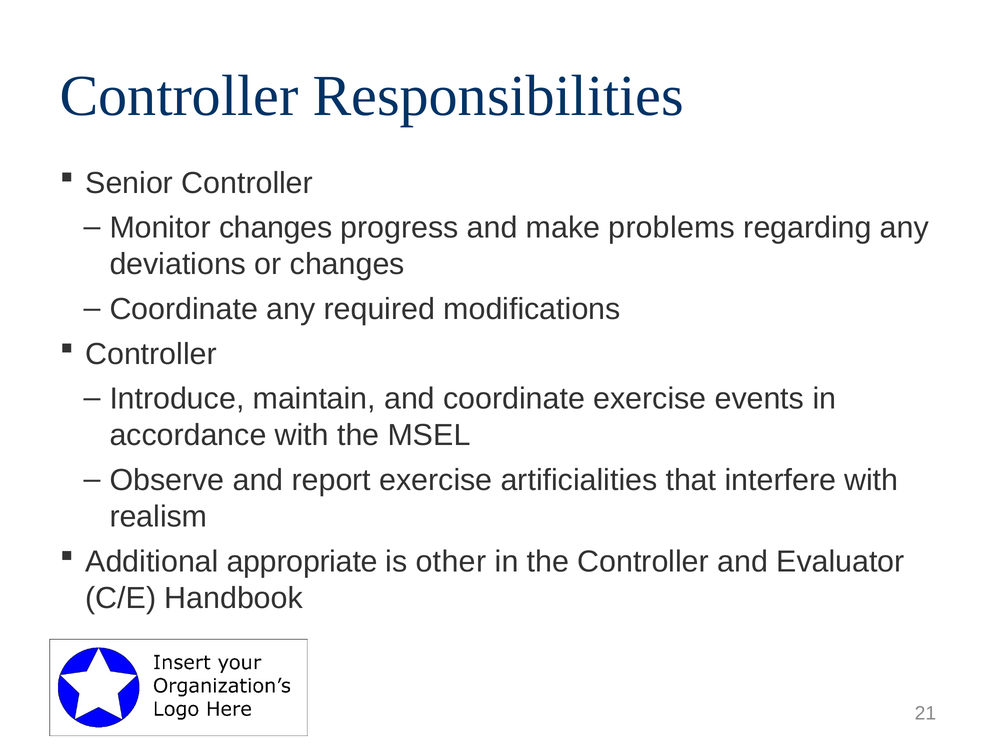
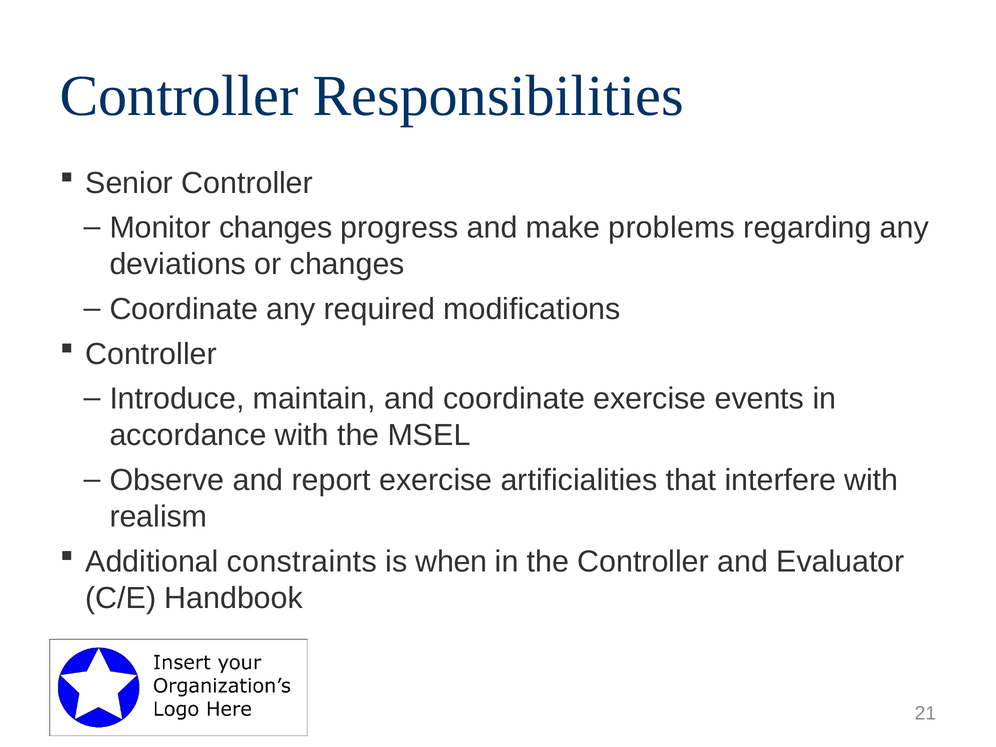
appropriate: appropriate -> constraints
other: other -> when
